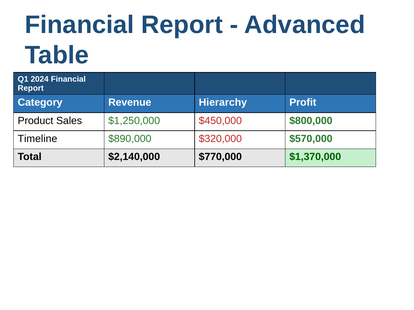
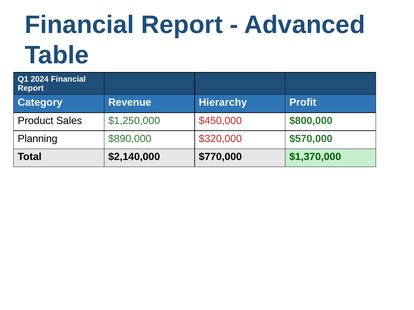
Timeline: Timeline -> Planning
